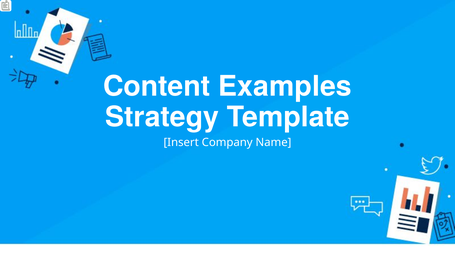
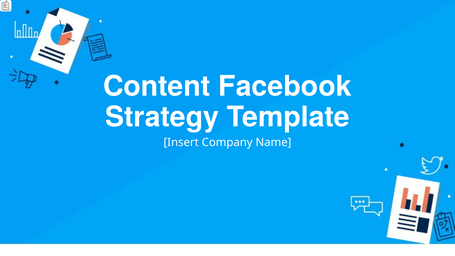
Examples: Examples -> Facebook
